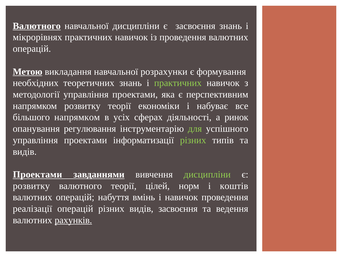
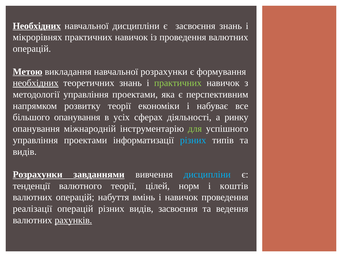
Валютного at (37, 26): Валютного -> Необхідних
необхідних at (36, 83) underline: none -> present
більшого напрямком: напрямком -> опанування
ринок: ринок -> ринку
регулювання: регулювання -> міжнародній
різних at (193, 140) colour: light green -> light blue
Проектами at (38, 174): Проектами -> Розрахунки
дисципліни at (207, 174) colour: light green -> light blue
розвитку at (31, 186): розвитку -> тенденції
